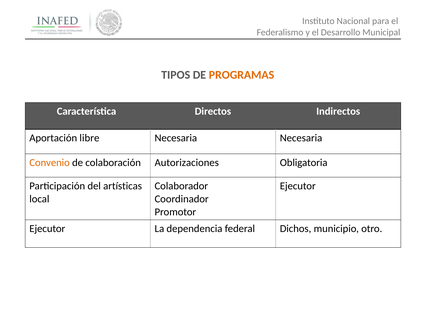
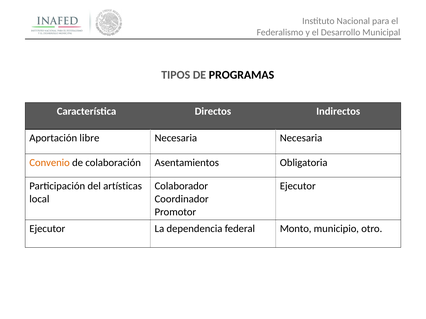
PROGRAMAS colour: orange -> black
Autorizaciones: Autorizaciones -> Asentamientos
Dichos: Dichos -> Monto
